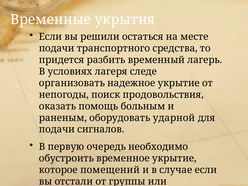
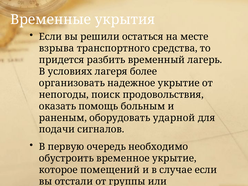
подачи at (57, 48): подачи -> взрыва
следе: следе -> более
